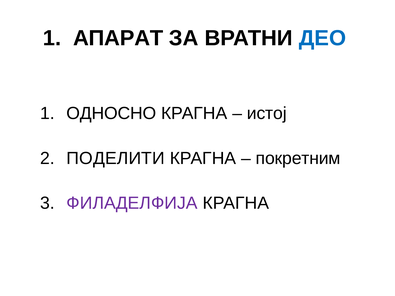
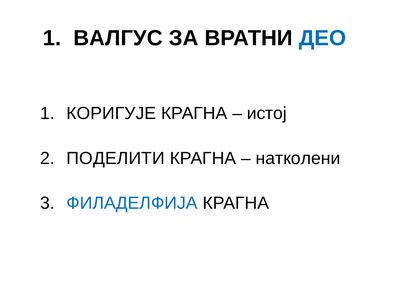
АПАРАТ: АПАРАТ -> ВАЛГУС
ОДНОСНО: ОДНОСНО -> КОРИГУЈЕ
покретним: покретним -> натколени
ФИЛАДЕЛФИЈА colour: purple -> blue
